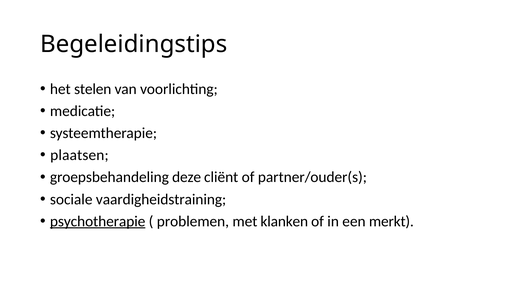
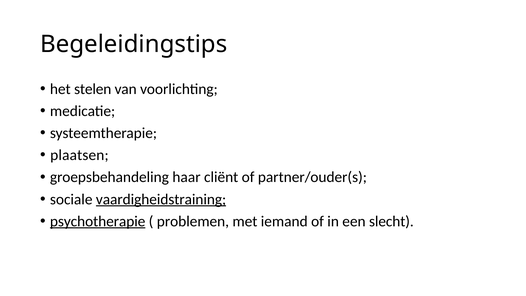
deze: deze -> haar
vaardigheidstraining underline: none -> present
klanken: klanken -> iemand
merkt: merkt -> slecht
